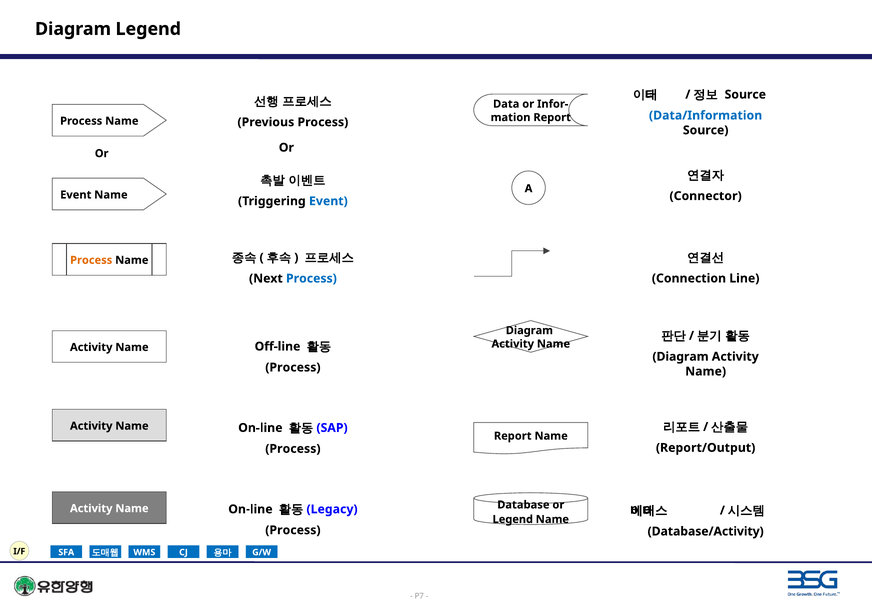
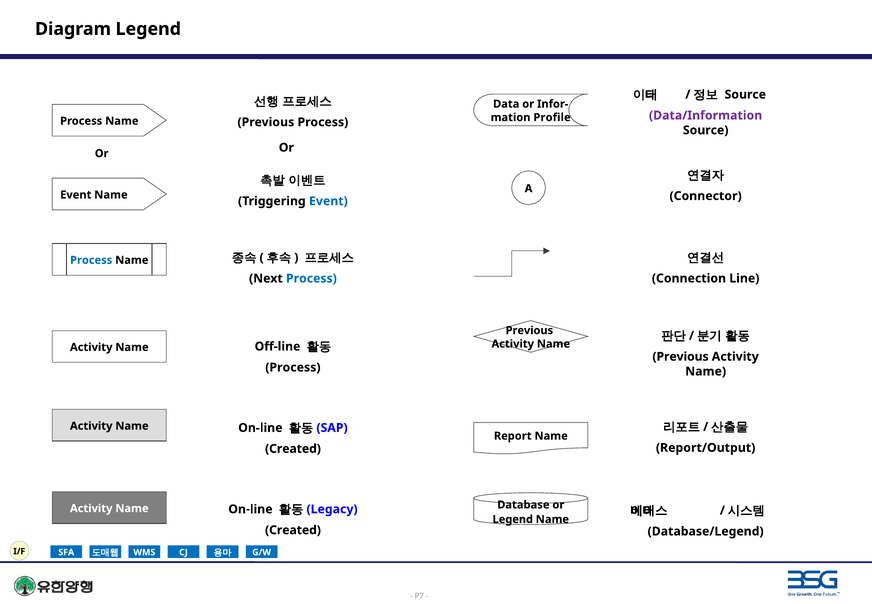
Data/Information colour: blue -> purple
mation Report: Report -> Profile
Process at (91, 260) colour: orange -> blue
Diagram at (529, 330): Diagram -> Previous
Diagram at (681, 357): Diagram -> Previous
Process at (293, 449): Process -> Created
Process at (293, 530): Process -> Created
Database/Activity: Database/Activity -> Database/Legend
